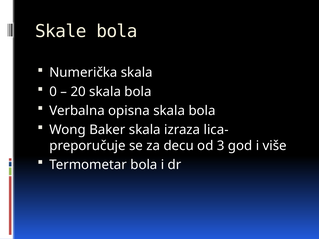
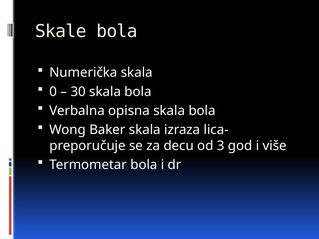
20: 20 -> 30
